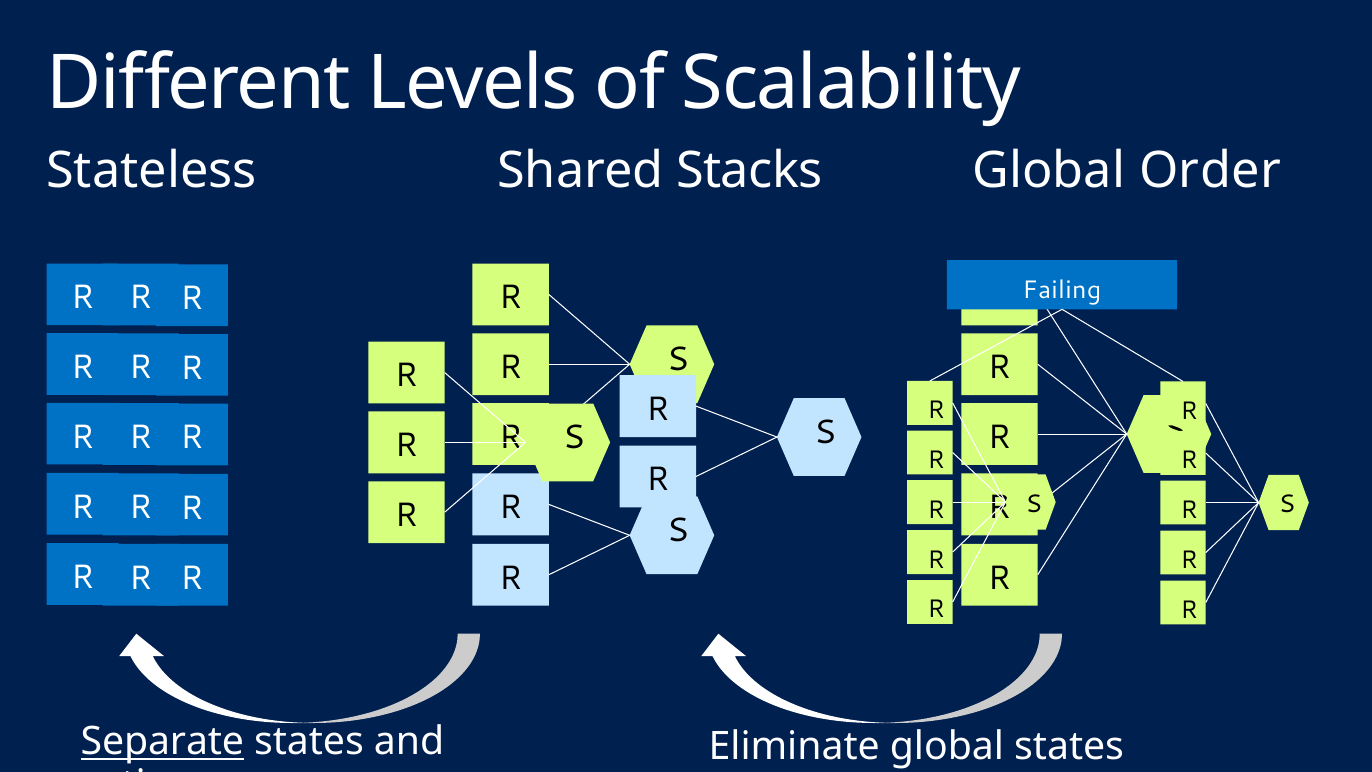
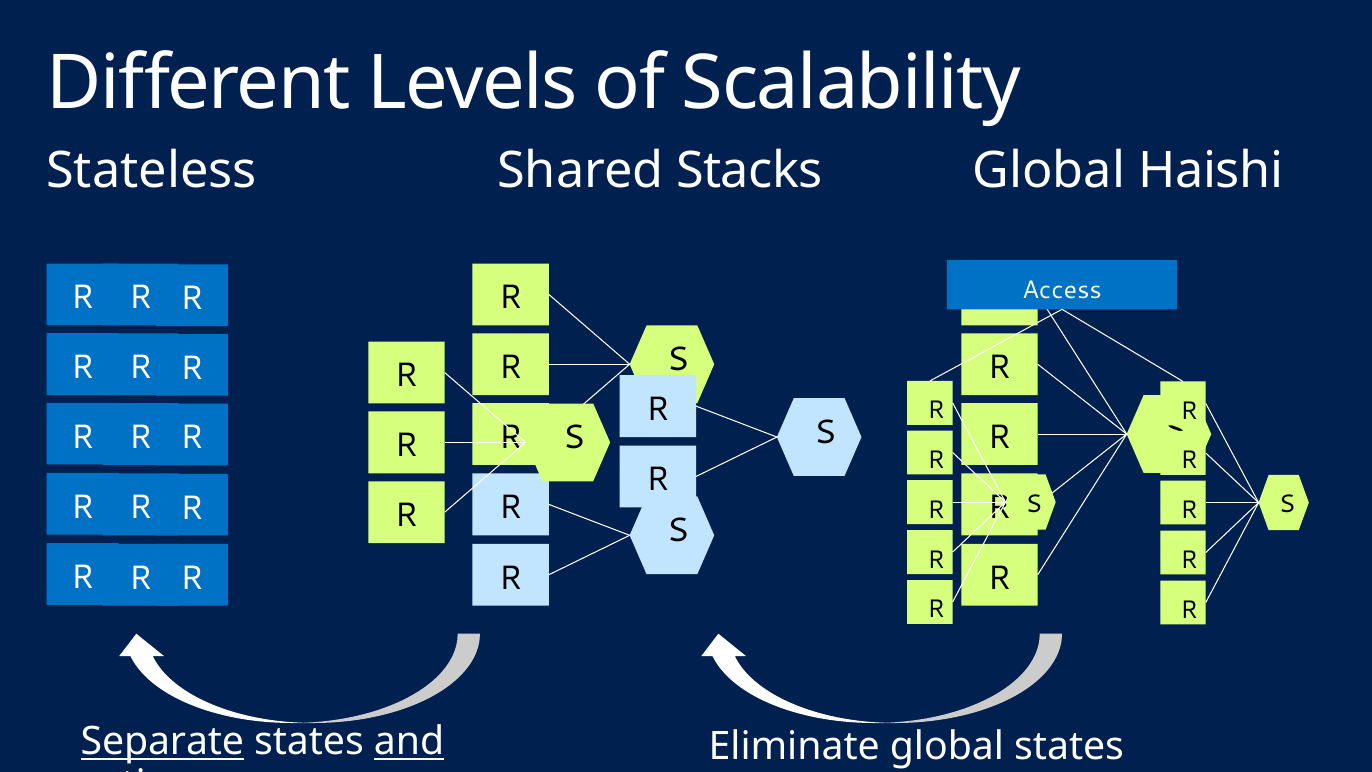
Order: Order -> Haishi
Failing: Failing -> Access
and underline: none -> present
